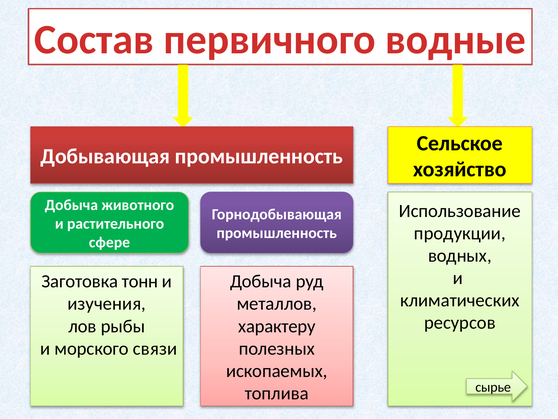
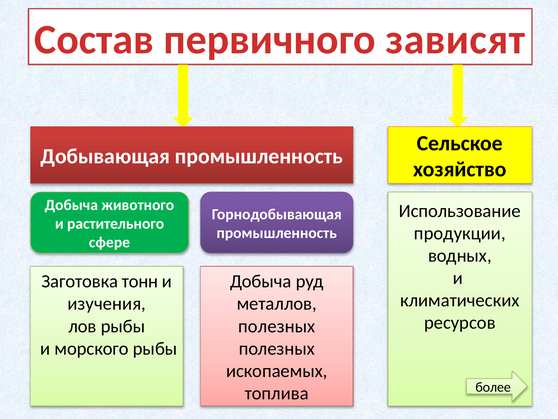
водные: водные -> зависят
характеру at (277, 326): характеру -> полезных
морского связи: связи -> рыбы
сырье: сырье -> более
